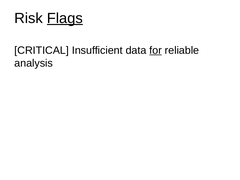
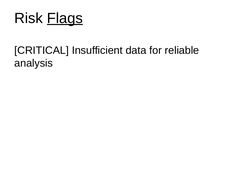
for underline: present -> none
